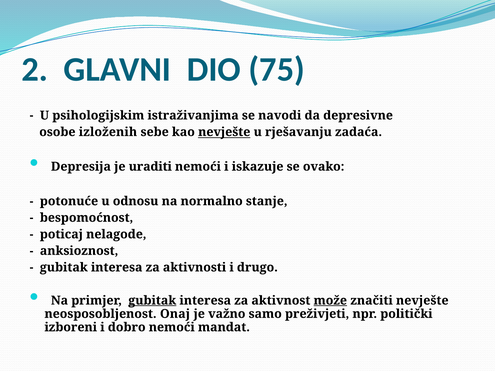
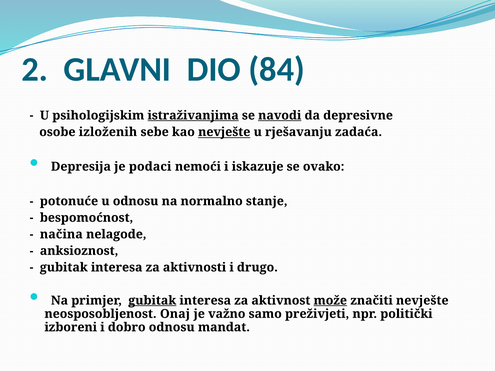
75: 75 -> 84
istraživanjima underline: none -> present
navodi underline: none -> present
uraditi: uraditi -> podaci
poticaj: poticaj -> načina
dobro nemoći: nemoći -> odnosu
